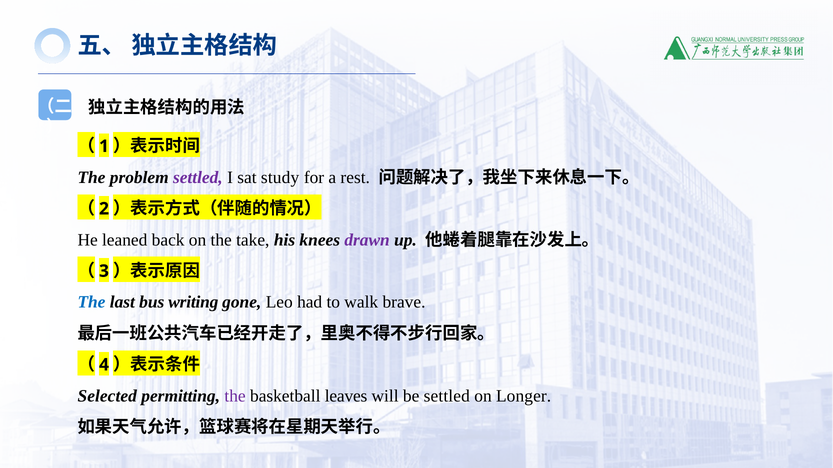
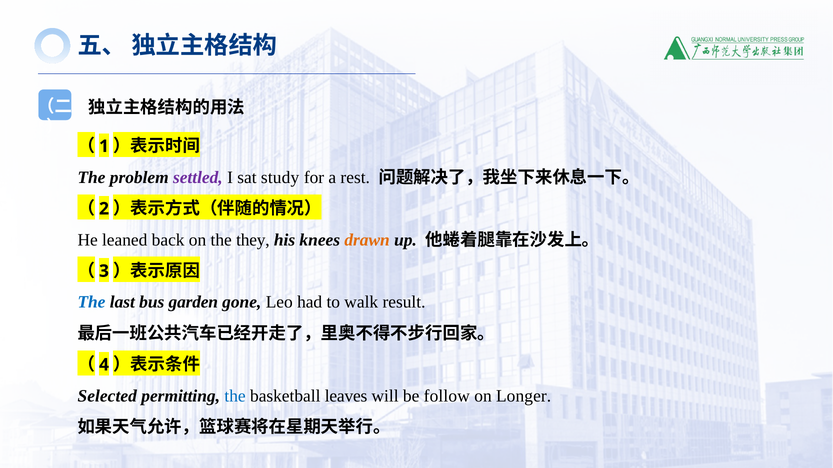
take: take -> they
drawn colour: purple -> orange
writing: writing -> garden
brave: brave -> result
the at (235, 396) colour: purple -> blue
be settled: settled -> follow
